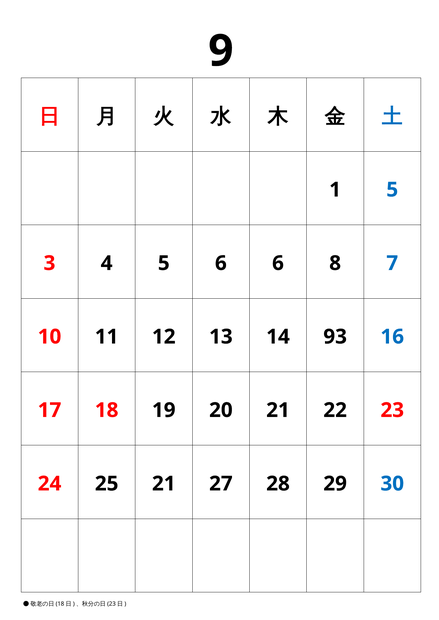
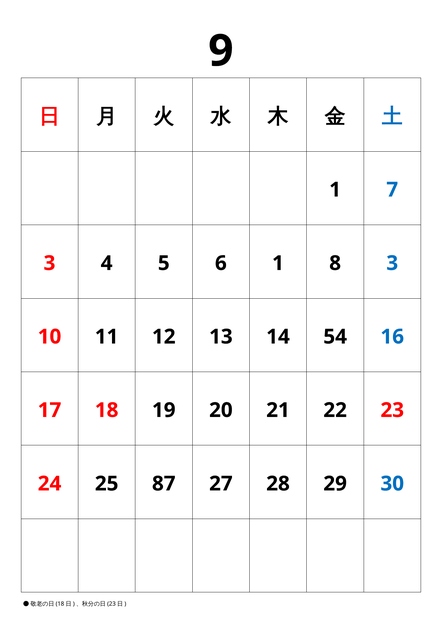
1 5: 5 -> 7
6 6: 6 -> 1
8 7: 7 -> 3
93: 93 -> 54
25 21: 21 -> 87
